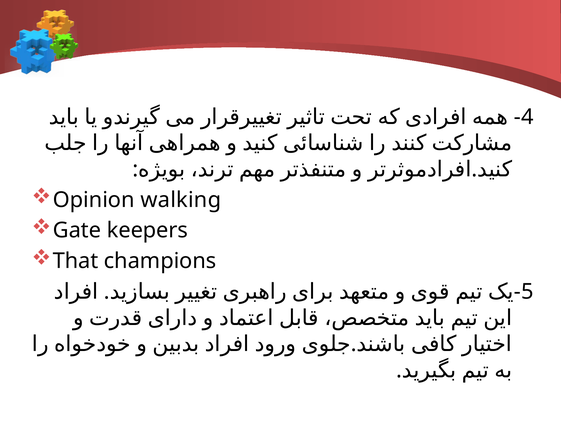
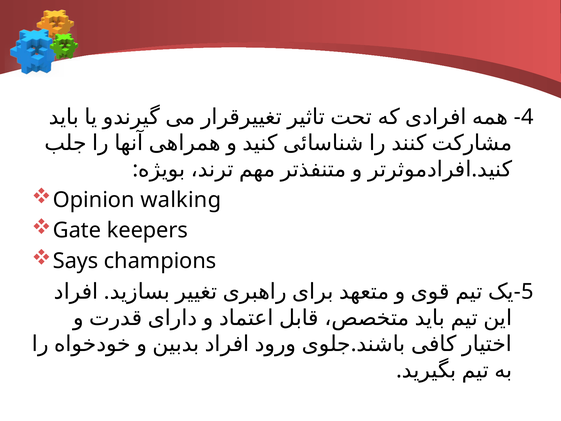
That: That -> Says
